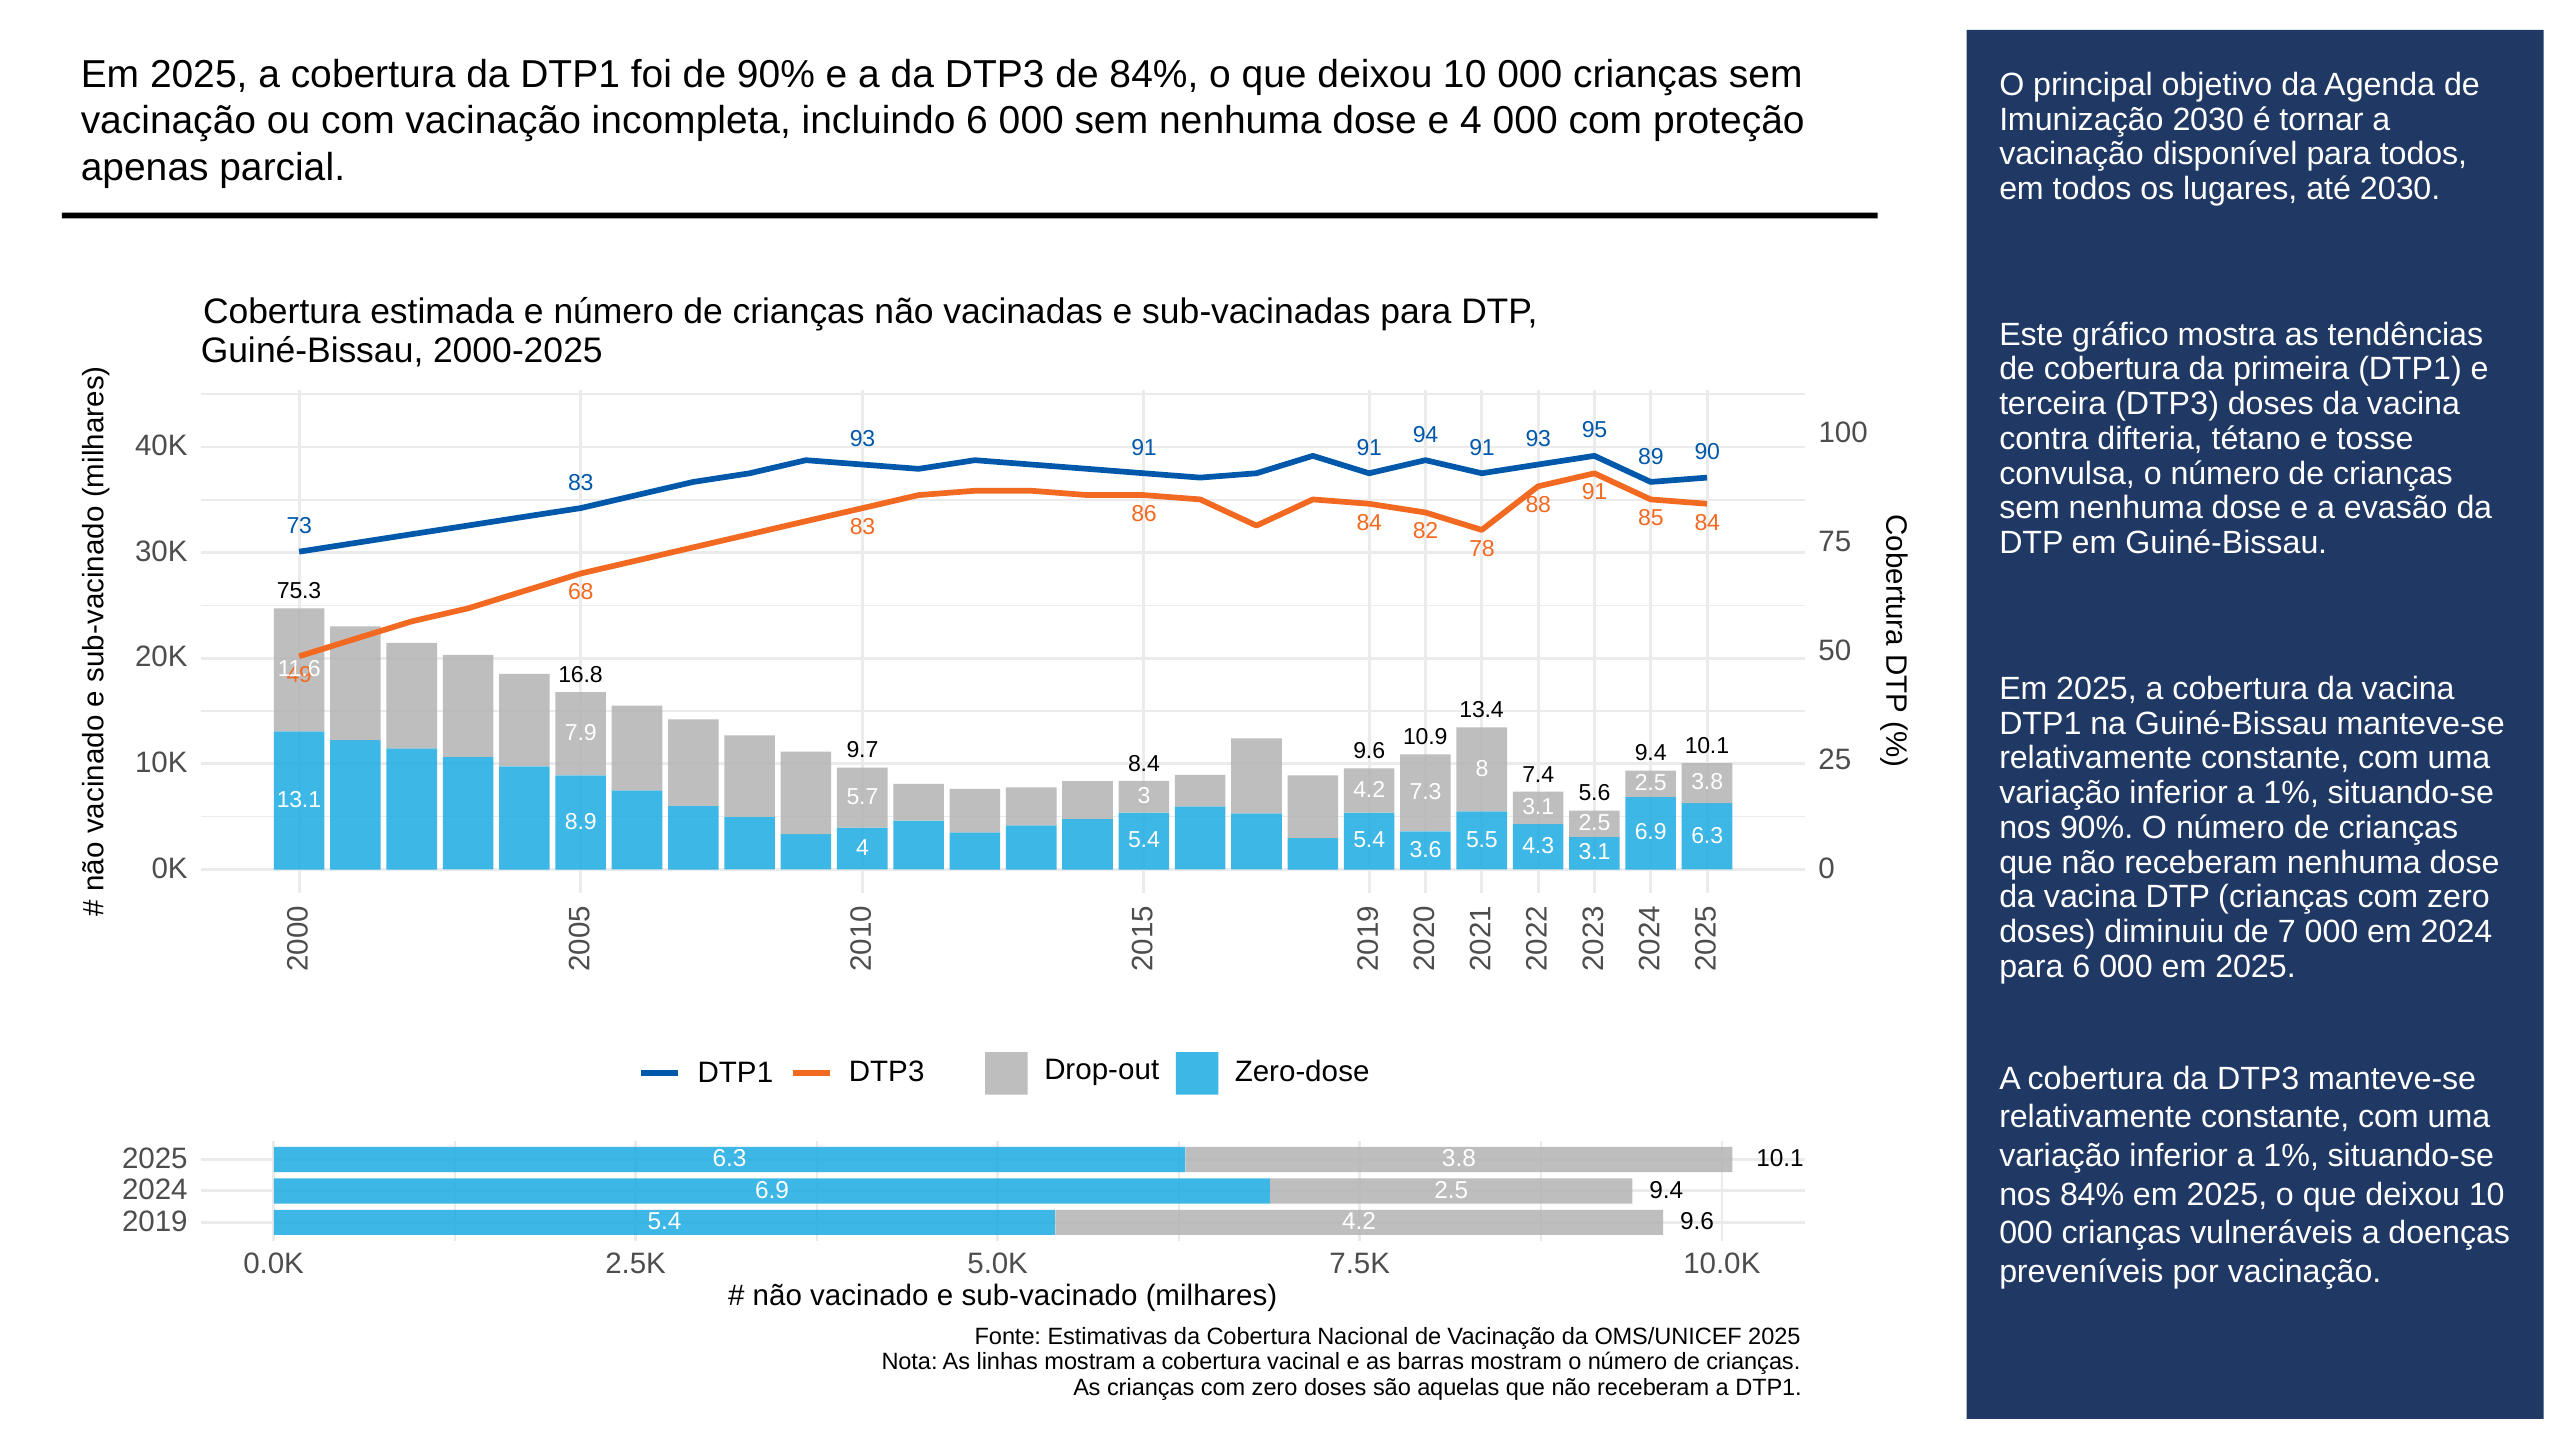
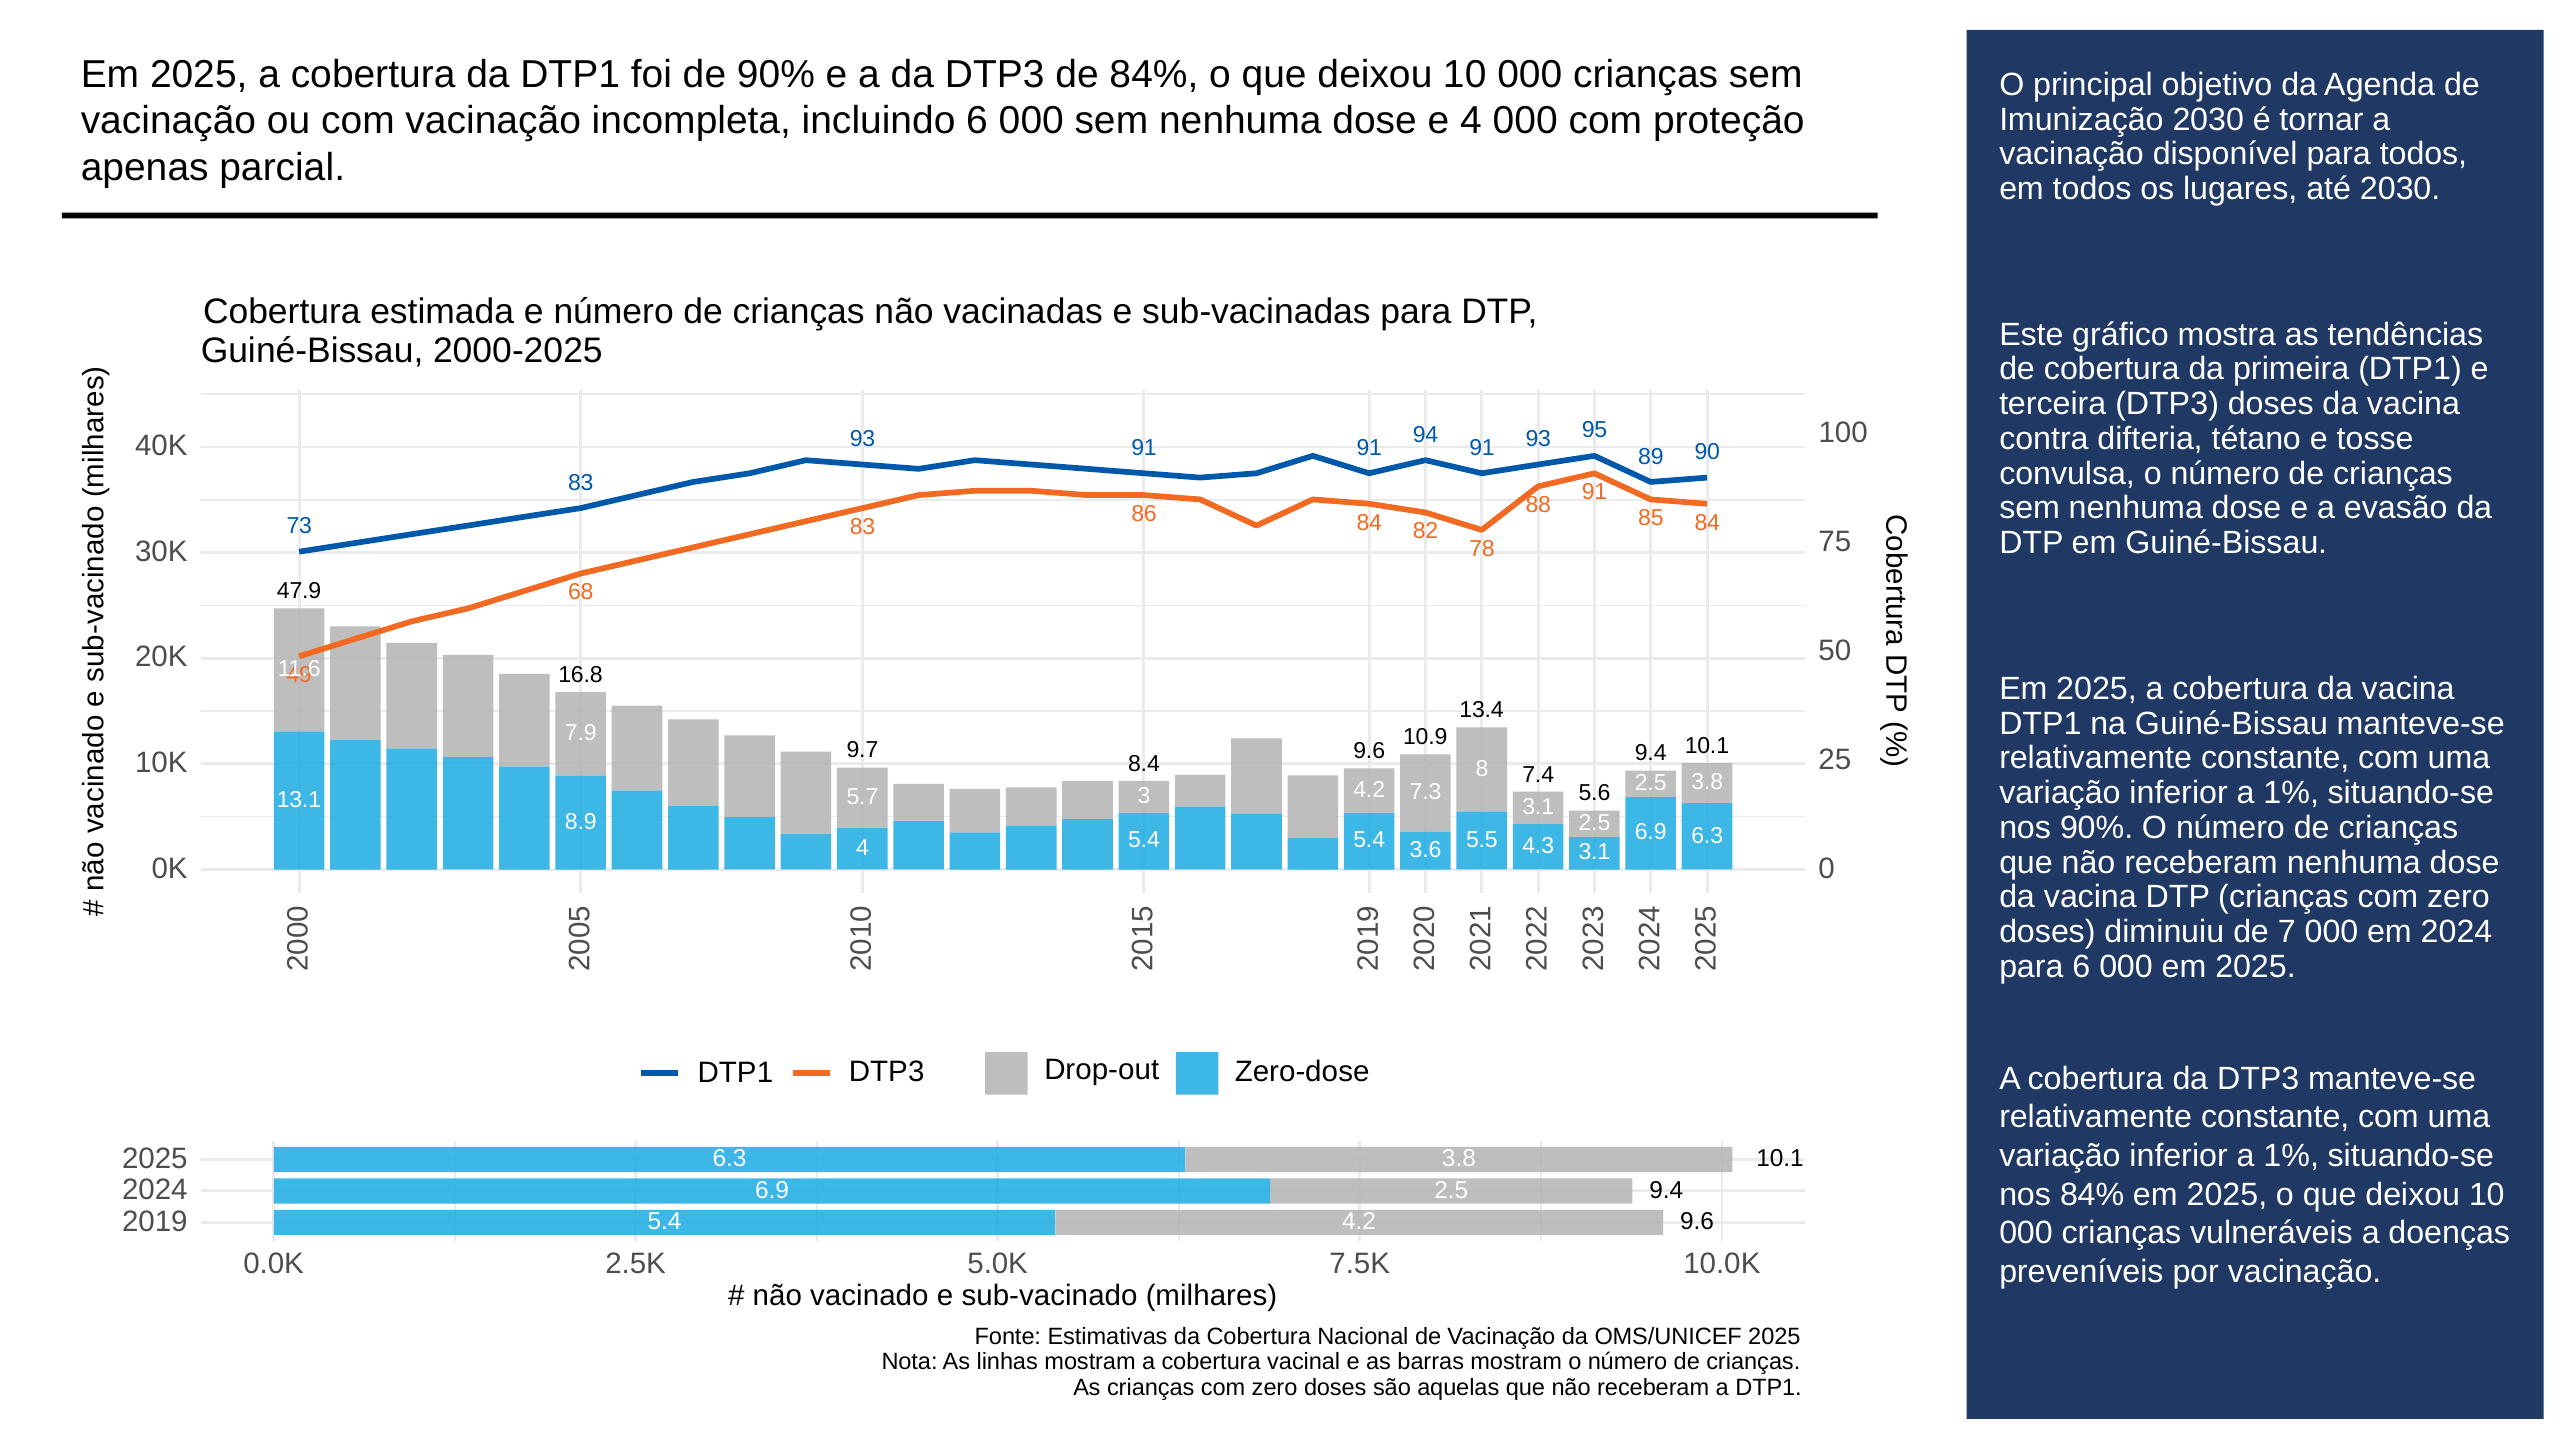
75.3: 75.3 -> 47.9
